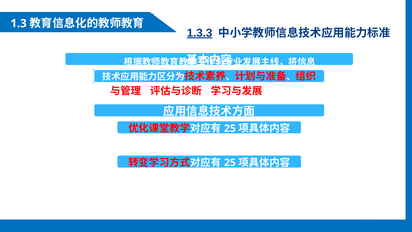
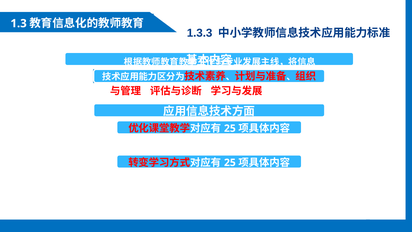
1.3.3 underline: present -> none
